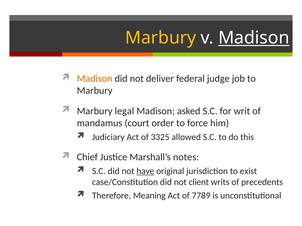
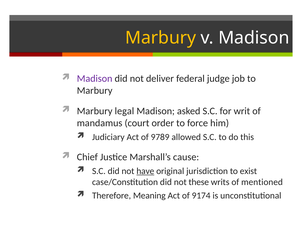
Madison at (254, 38) underline: present -> none
Madison at (95, 79) colour: orange -> purple
3325: 3325 -> 9789
notes: notes -> cause
client: client -> these
precedents: precedents -> mentioned
7789: 7789 -> 9174
